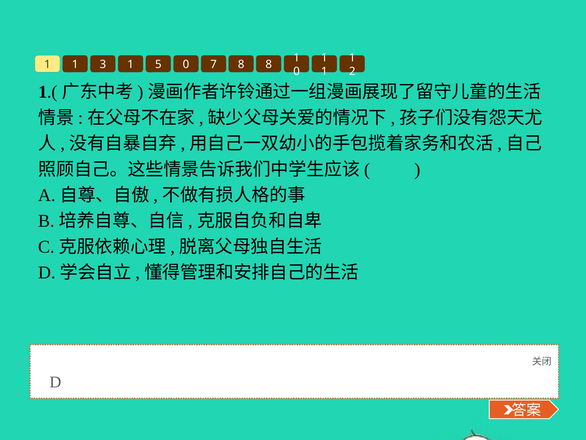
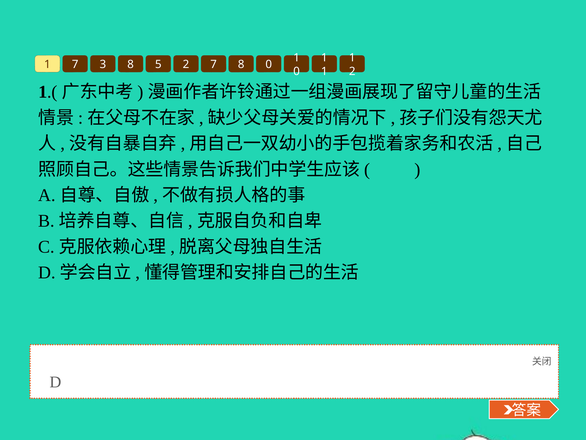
1 at (75, 64): 1 -> 7
3 1: 1 -> 8
5 0: 0 -> 2
8 8: 8 -> 0
